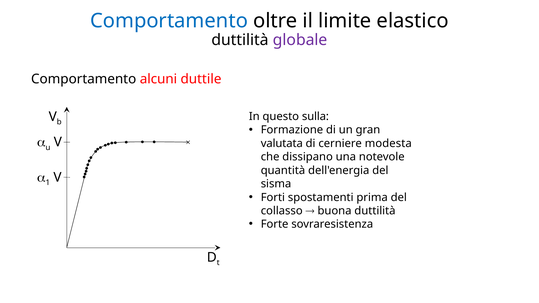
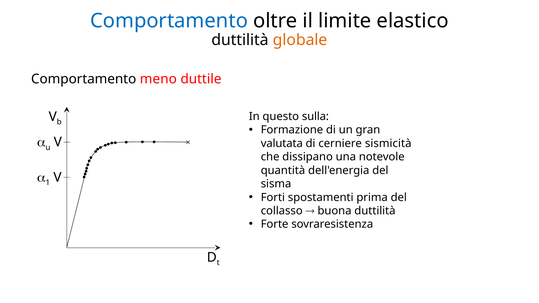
globale colour: purple -> orange
alcuni: alcuni -> meno
modesta: modesta -> sismicità
